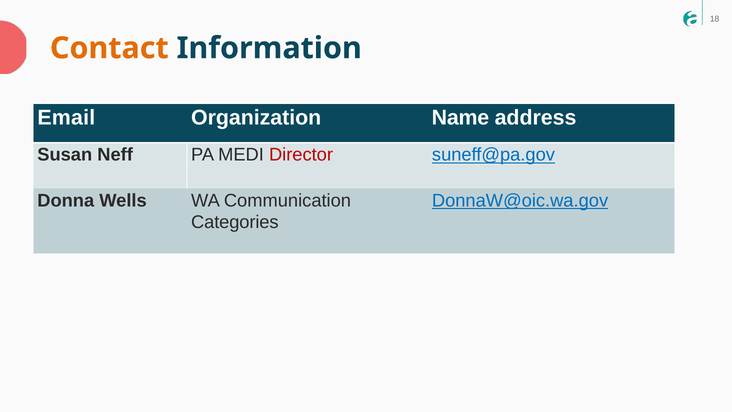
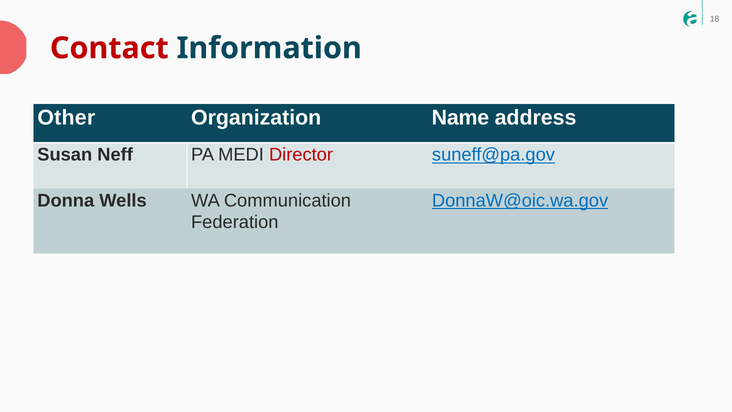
Contact colour: orange -> red
Email: Email -> Other
Categories: Categories -> Federation
